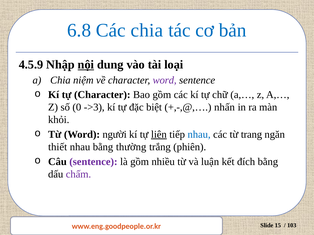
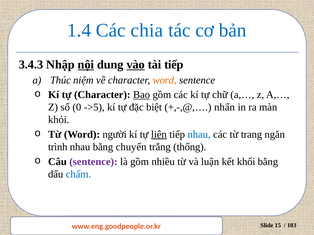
6.8: 6.8 -> 1.4
4.5.9: 4.5.9 -> 3.4.3
vào underline: none -> present
tài loại: loại -> tiếp
Chia at (60, 80): Chia -> Thúc
word at (165, 80) colour: purple -> orange
Bao underline: none -> present
->3: ->3 -> ->5
thiết: thiết -> trình
thường: thường -> chuyển
phiên: phiên -> thống
đích: đích -> khối
chấm colour: purple -> blue
